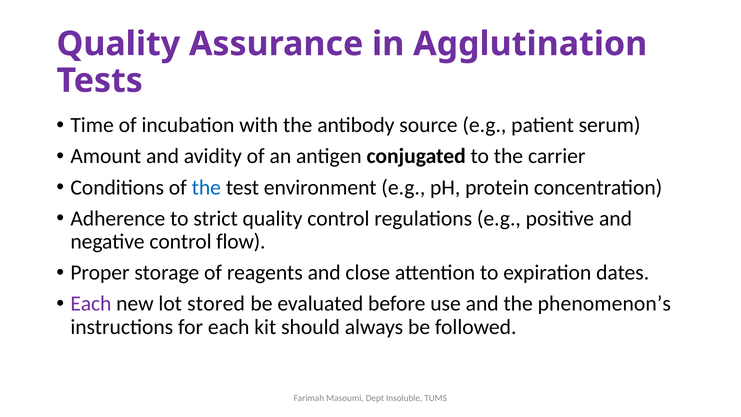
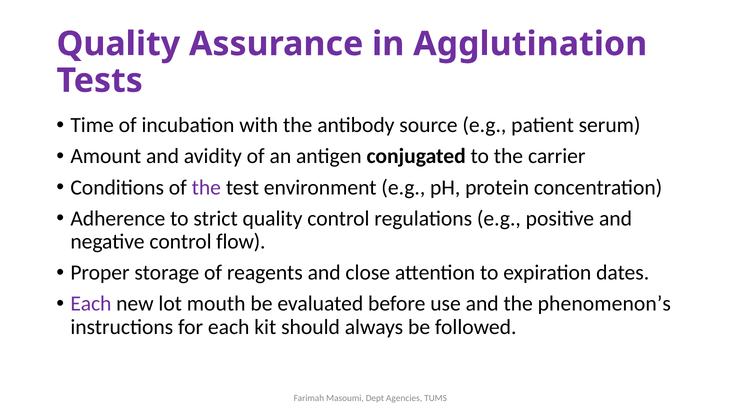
the at (206, 187) colour: blue -> purple
stored: stored -> mouth
Insoluble: Insoluble -> Agencies
